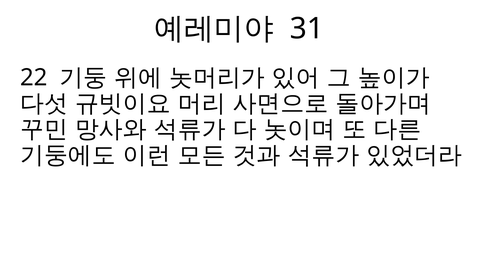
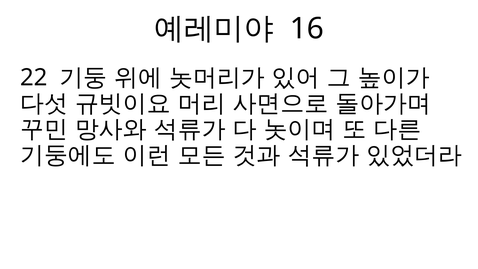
31: 31 -> 16
